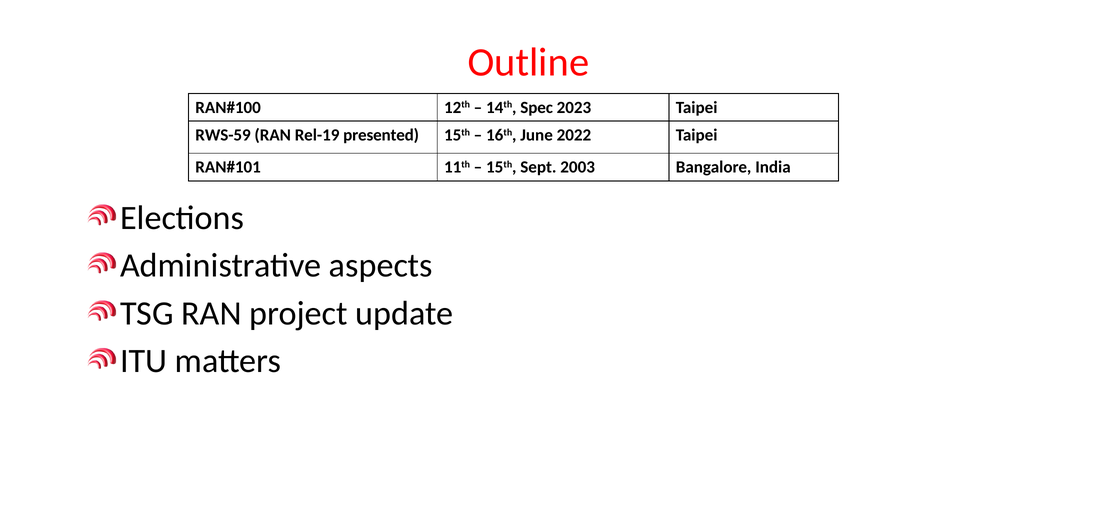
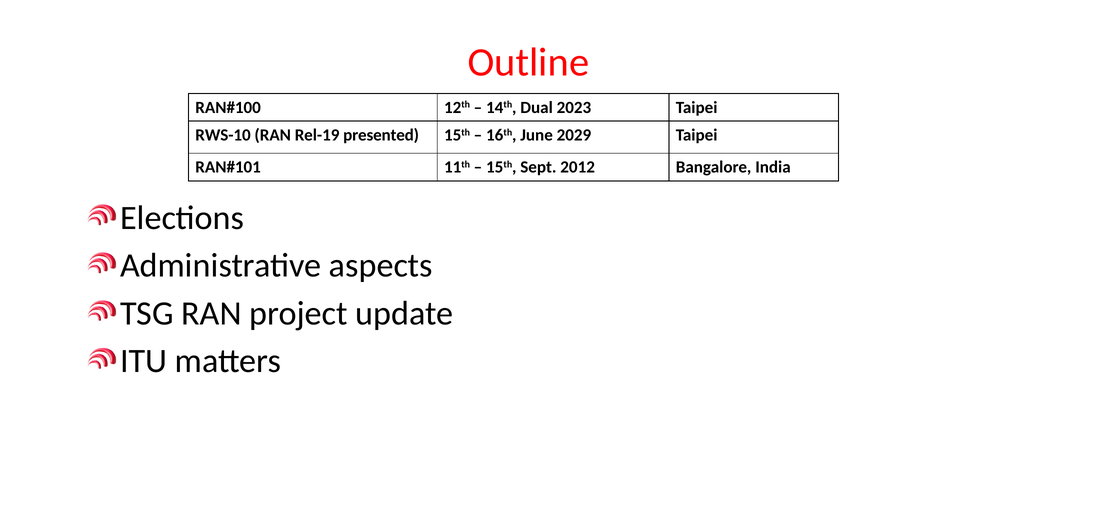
Spec: Spec -> Dual
RWS-59: RWS-59 -> RWS-10
2022: 2022 -> 2029
Sept 2003: 2003 -> 2012
